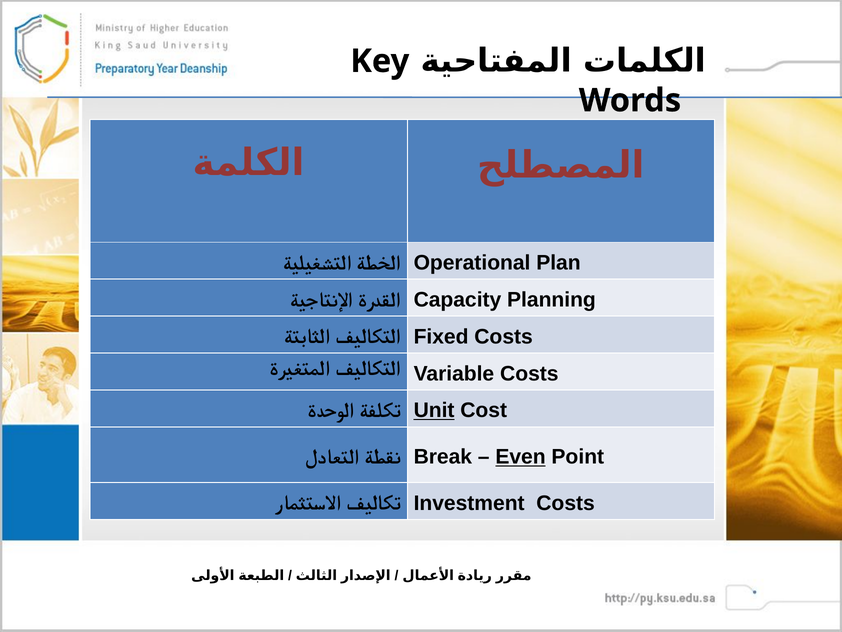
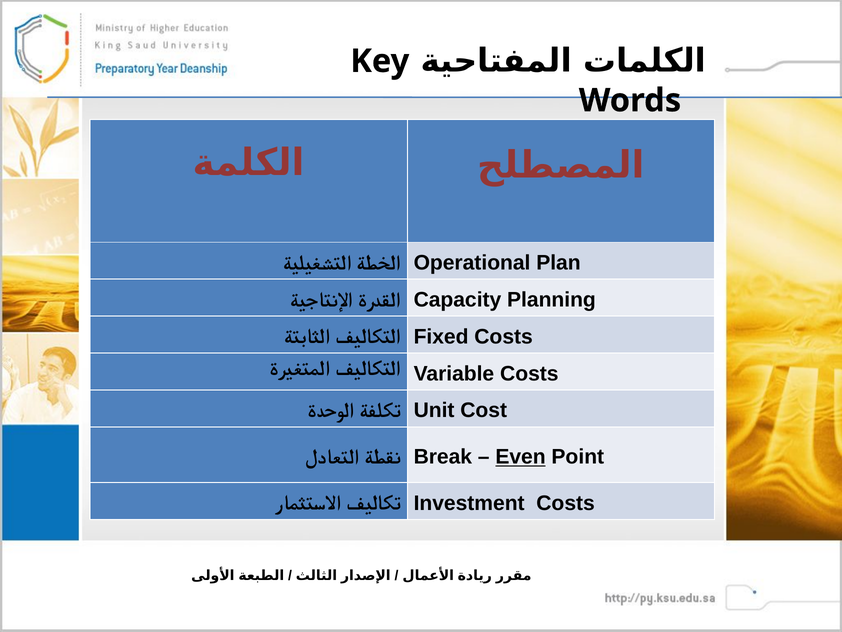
Unit underline: present -> none
